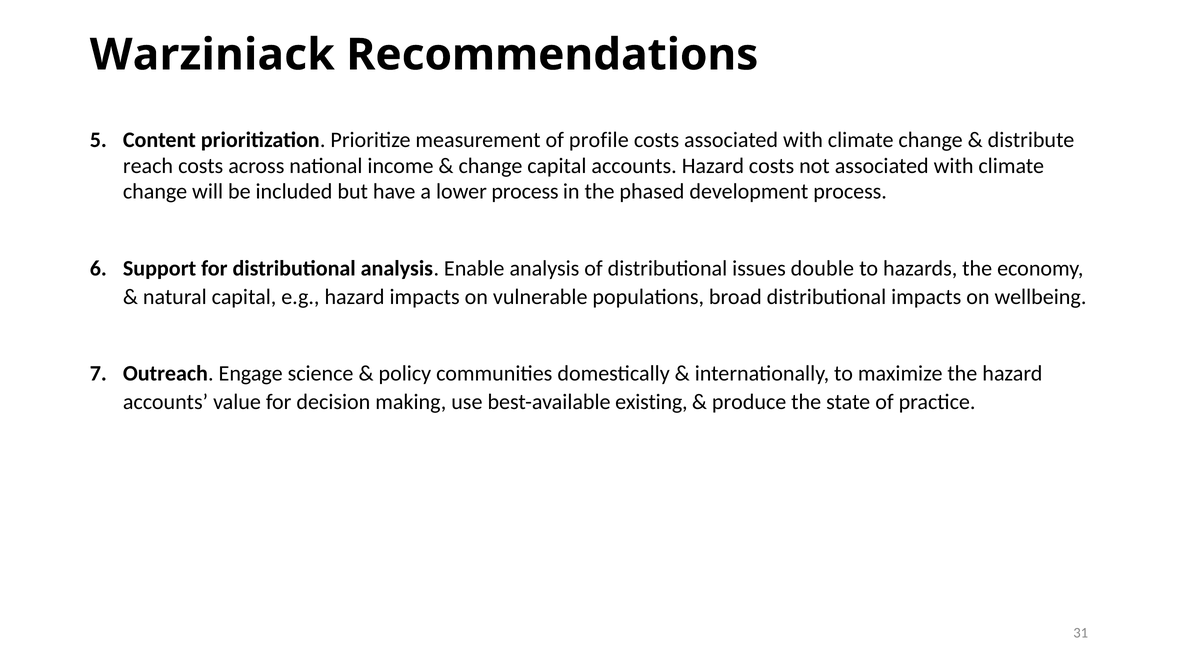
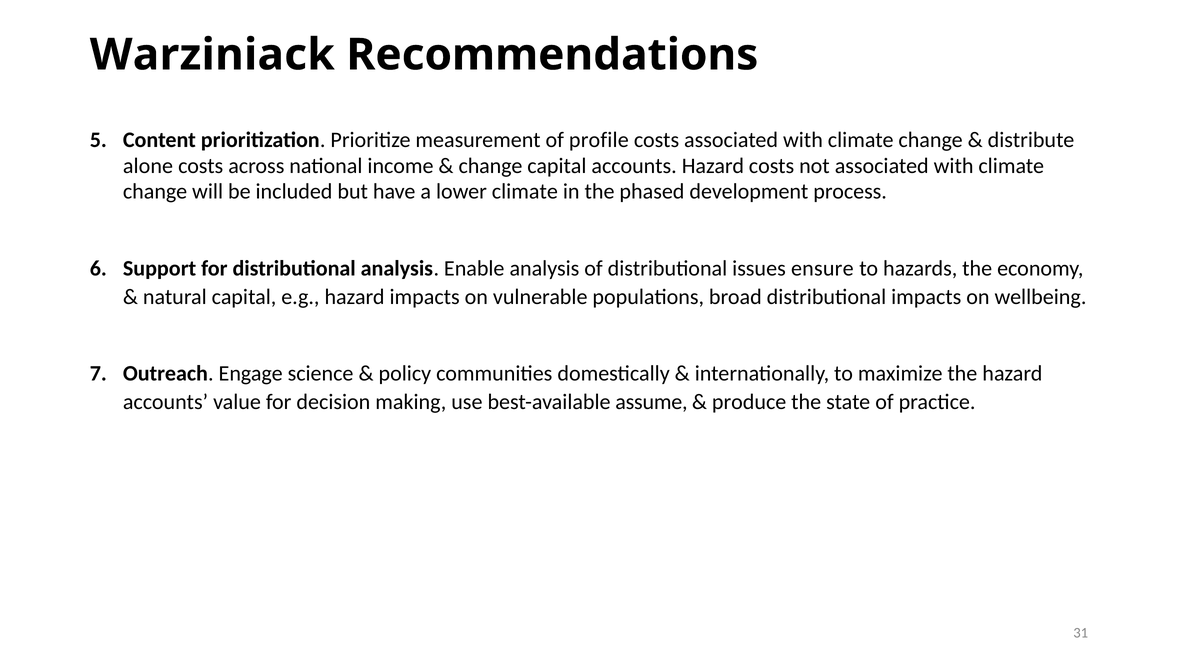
reach: reach -> alone
lower process: process -> climate
double: double -> ensure
existing: existing -> assume
